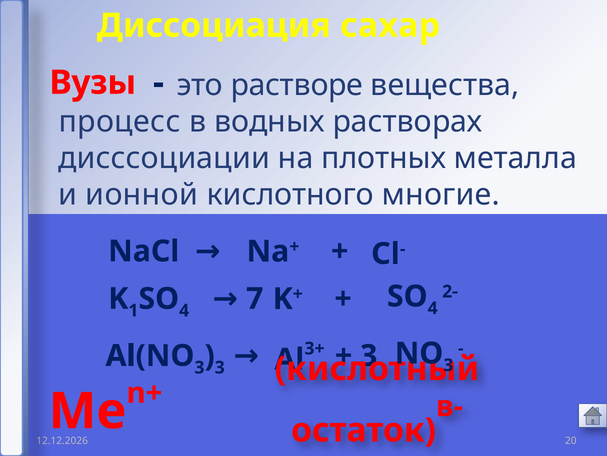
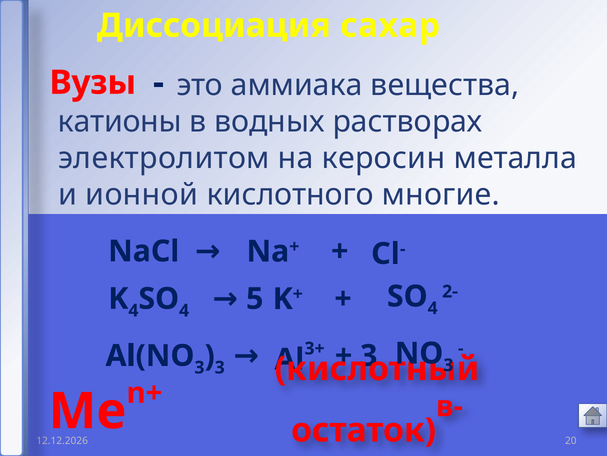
растворе: растворе -> аммиака
процесс: процесс -> катионы
дисссоциации: дисссоциации -> электролитом
плотных: плотных -> керосин
7: 7 -> 5
1 at (133, 310): 1 -> 4
